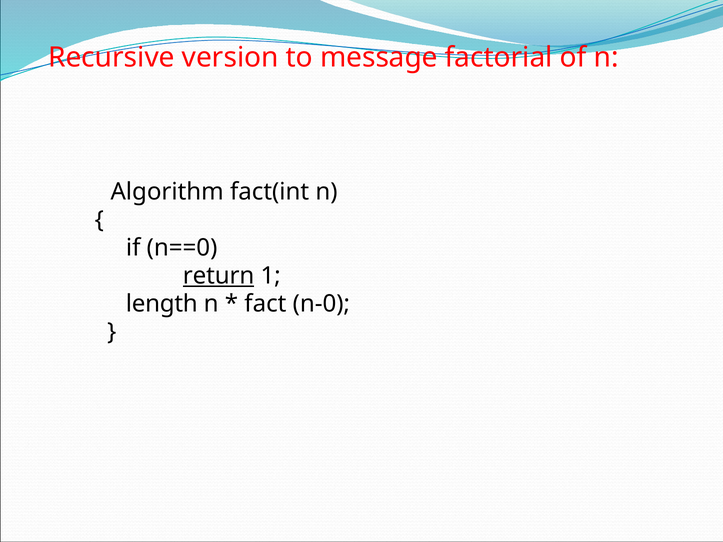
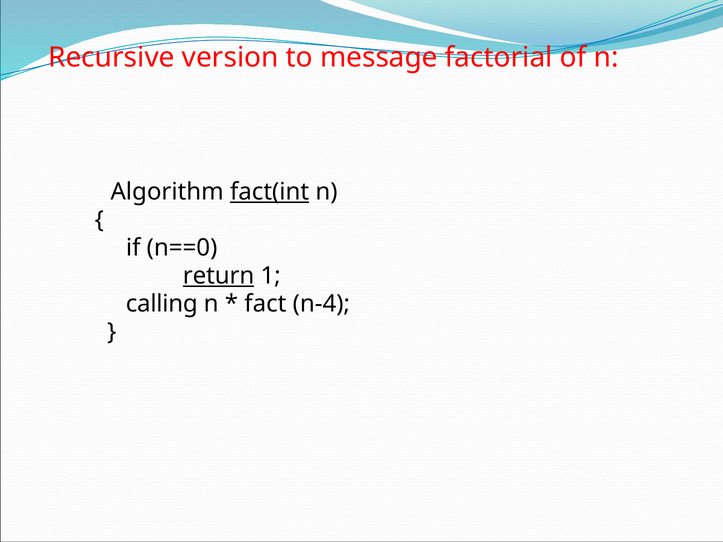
fact(int underline: none -> present
length: length -> calling
n-0: n-0 -> n-4
